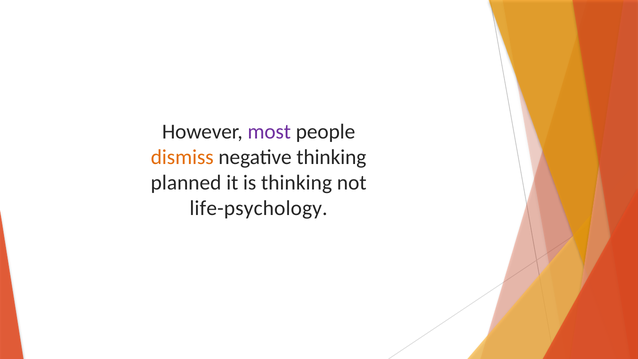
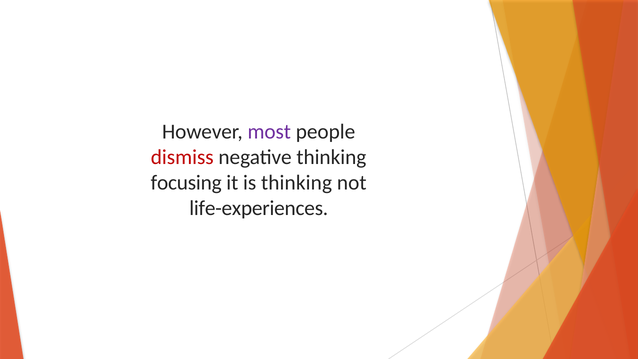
dismiss colour: orange -> red
planned: planned -> focusing
life-psychology: life-psychology -> life-experiences
